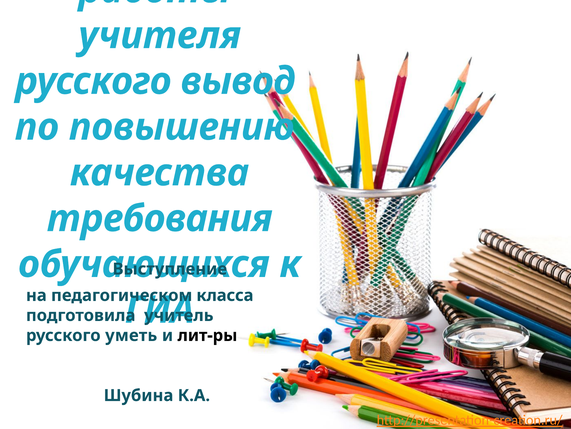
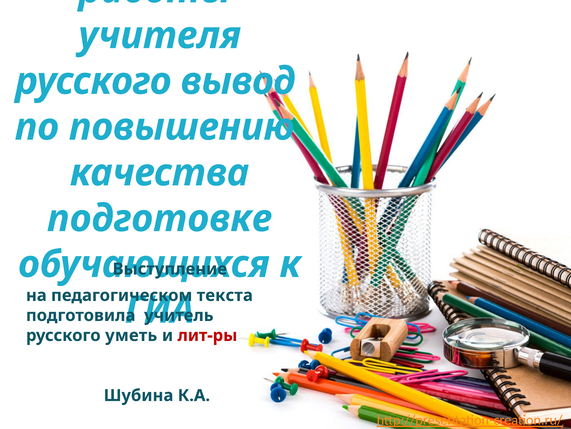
требования: требования -> подготовке
класса: класса -> текста
лит-ры colour: black -> red
